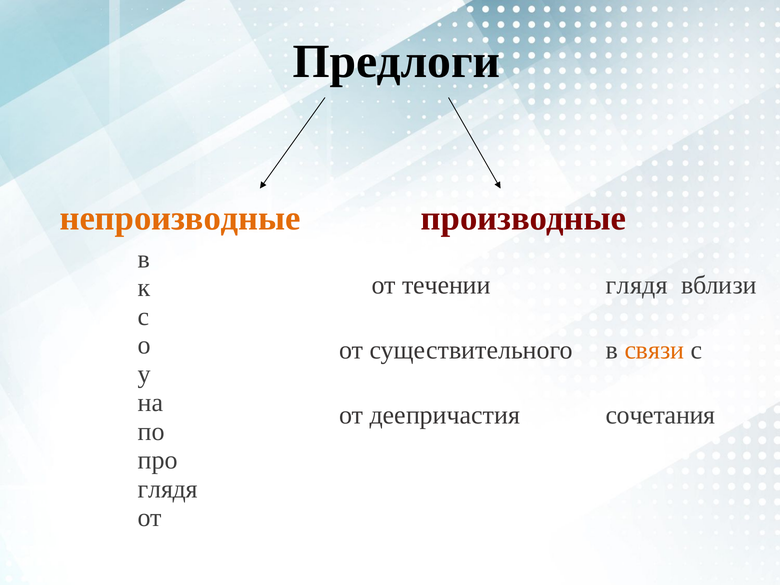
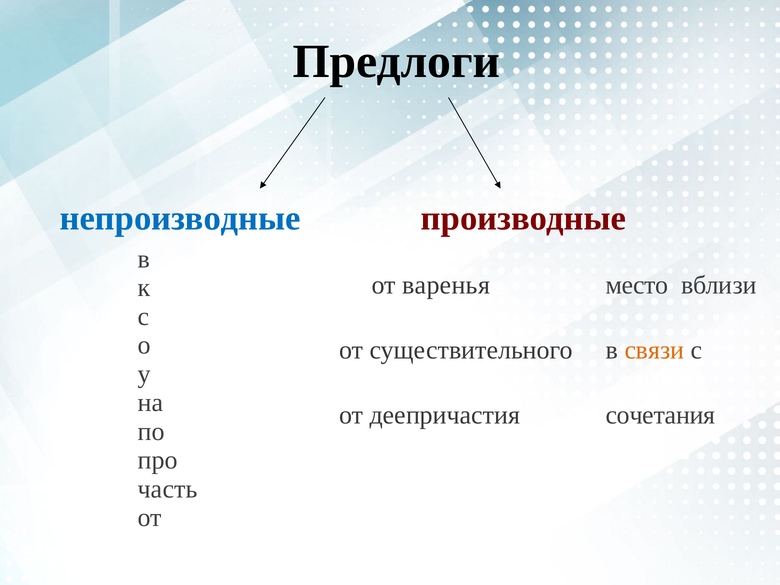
непроизводные colour: orange -> blue
течении: течении -> варенья
глядя at (637, 285): глядя -> место
глядя at (168, 489): глядя -> часть
